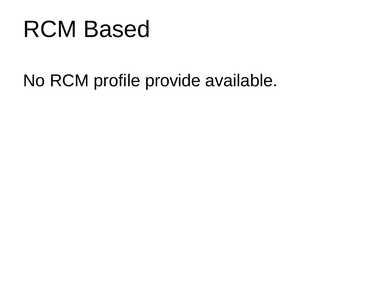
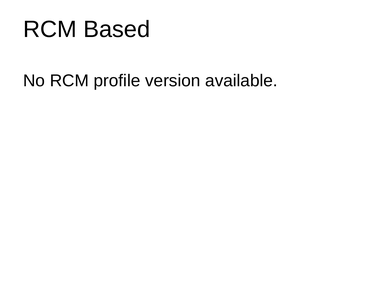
provide: provide -> version
